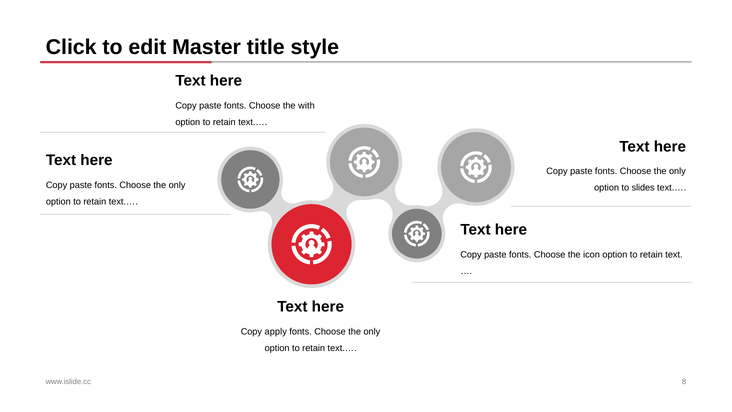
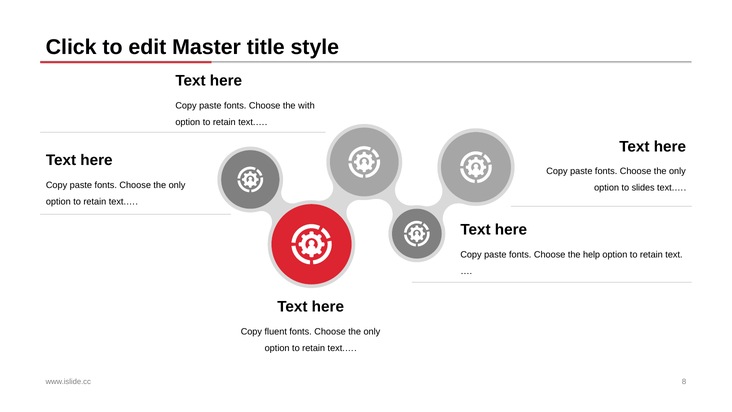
icon: icon -> help
apply: apply -> fluent
